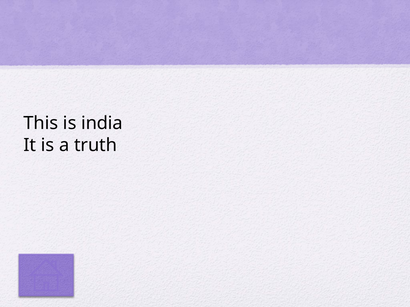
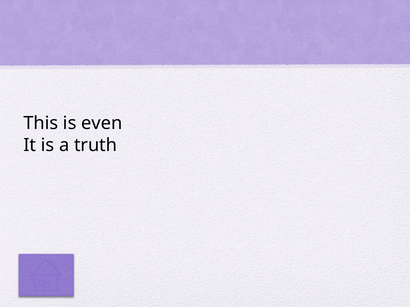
india: india -> even
